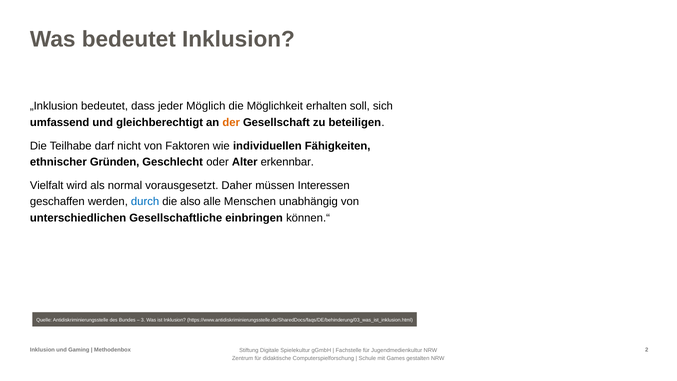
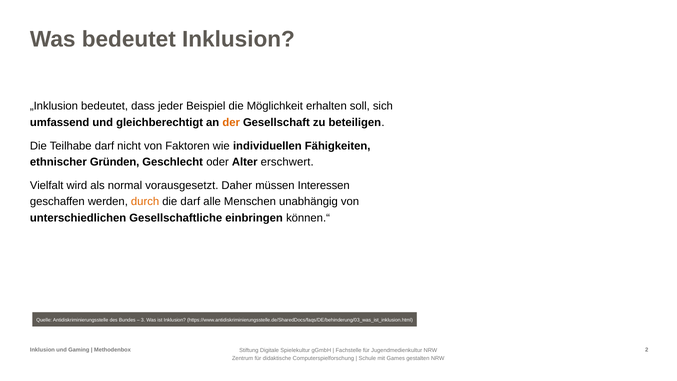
Möglich: Möglich -> Beispiel
erkennbar: erkennbar -> erschwert
durch colour: blue -> orange
die also: also -> darf
